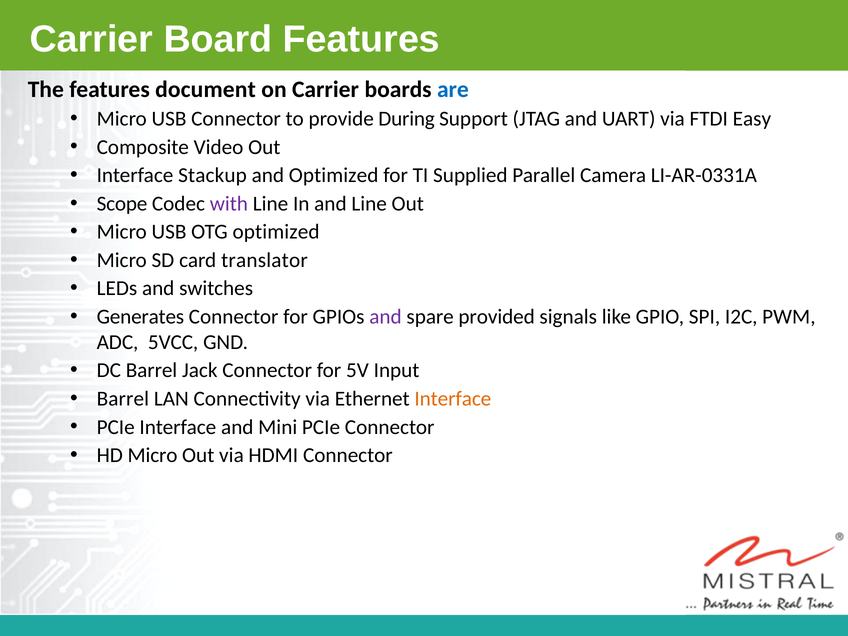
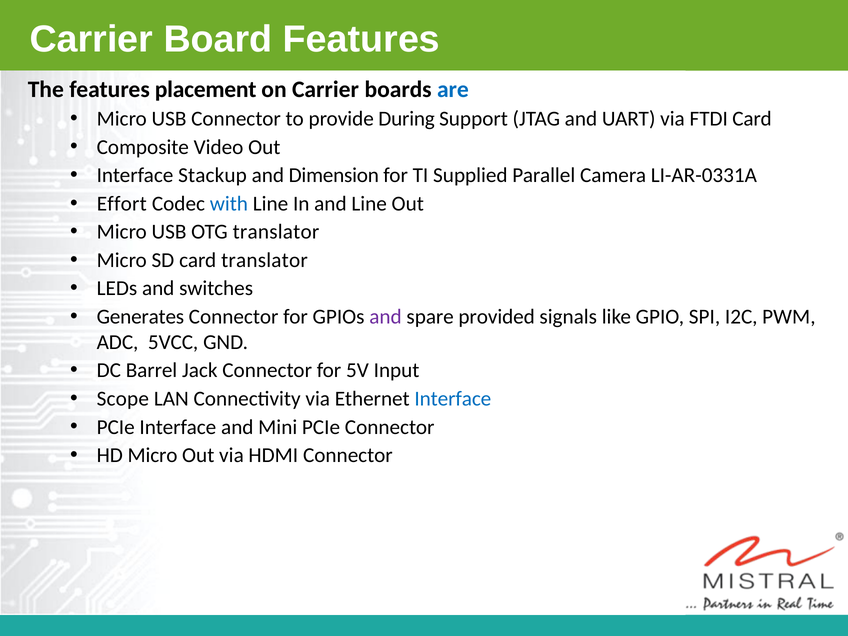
document: document -> placement
FTDI Easy: Easy -> Card
and Optimized: Optimized -> Dimension
Scope: Scope -> Effort
with colour: purple -> blue
OTG optimized: optimized -> translator
Barrel at (123, 399): Barrel -> Scope
Interface at (453, 399) colour: orange -> blue
